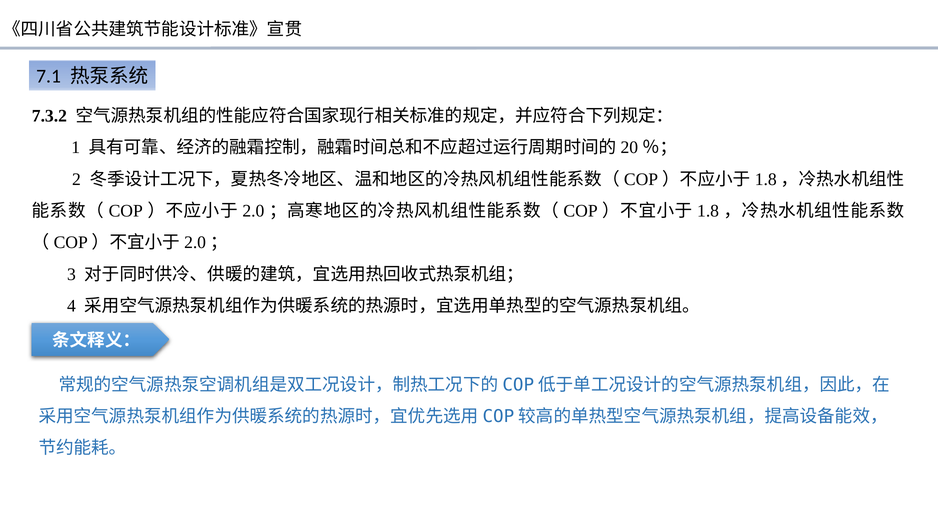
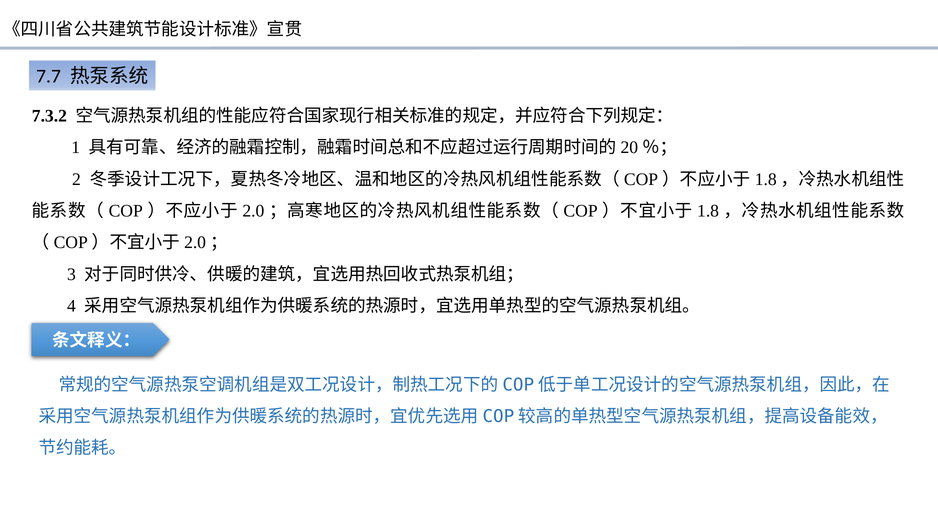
7.1: 7.1 -> 7.7
